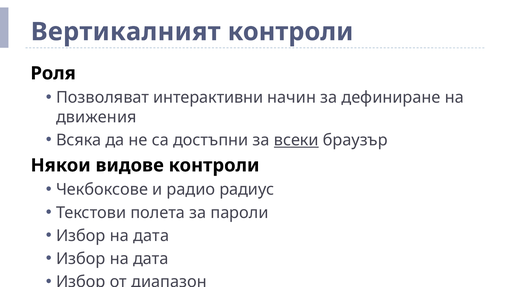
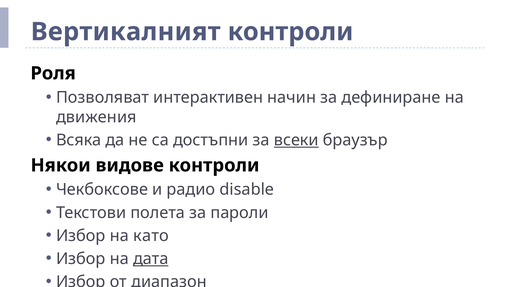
интерактивни: интерактивни -> интерактивен
радиус: радиус -> disable
дата at (151, 236): дата -> като
дата at (151, 259) underline: none -> present
